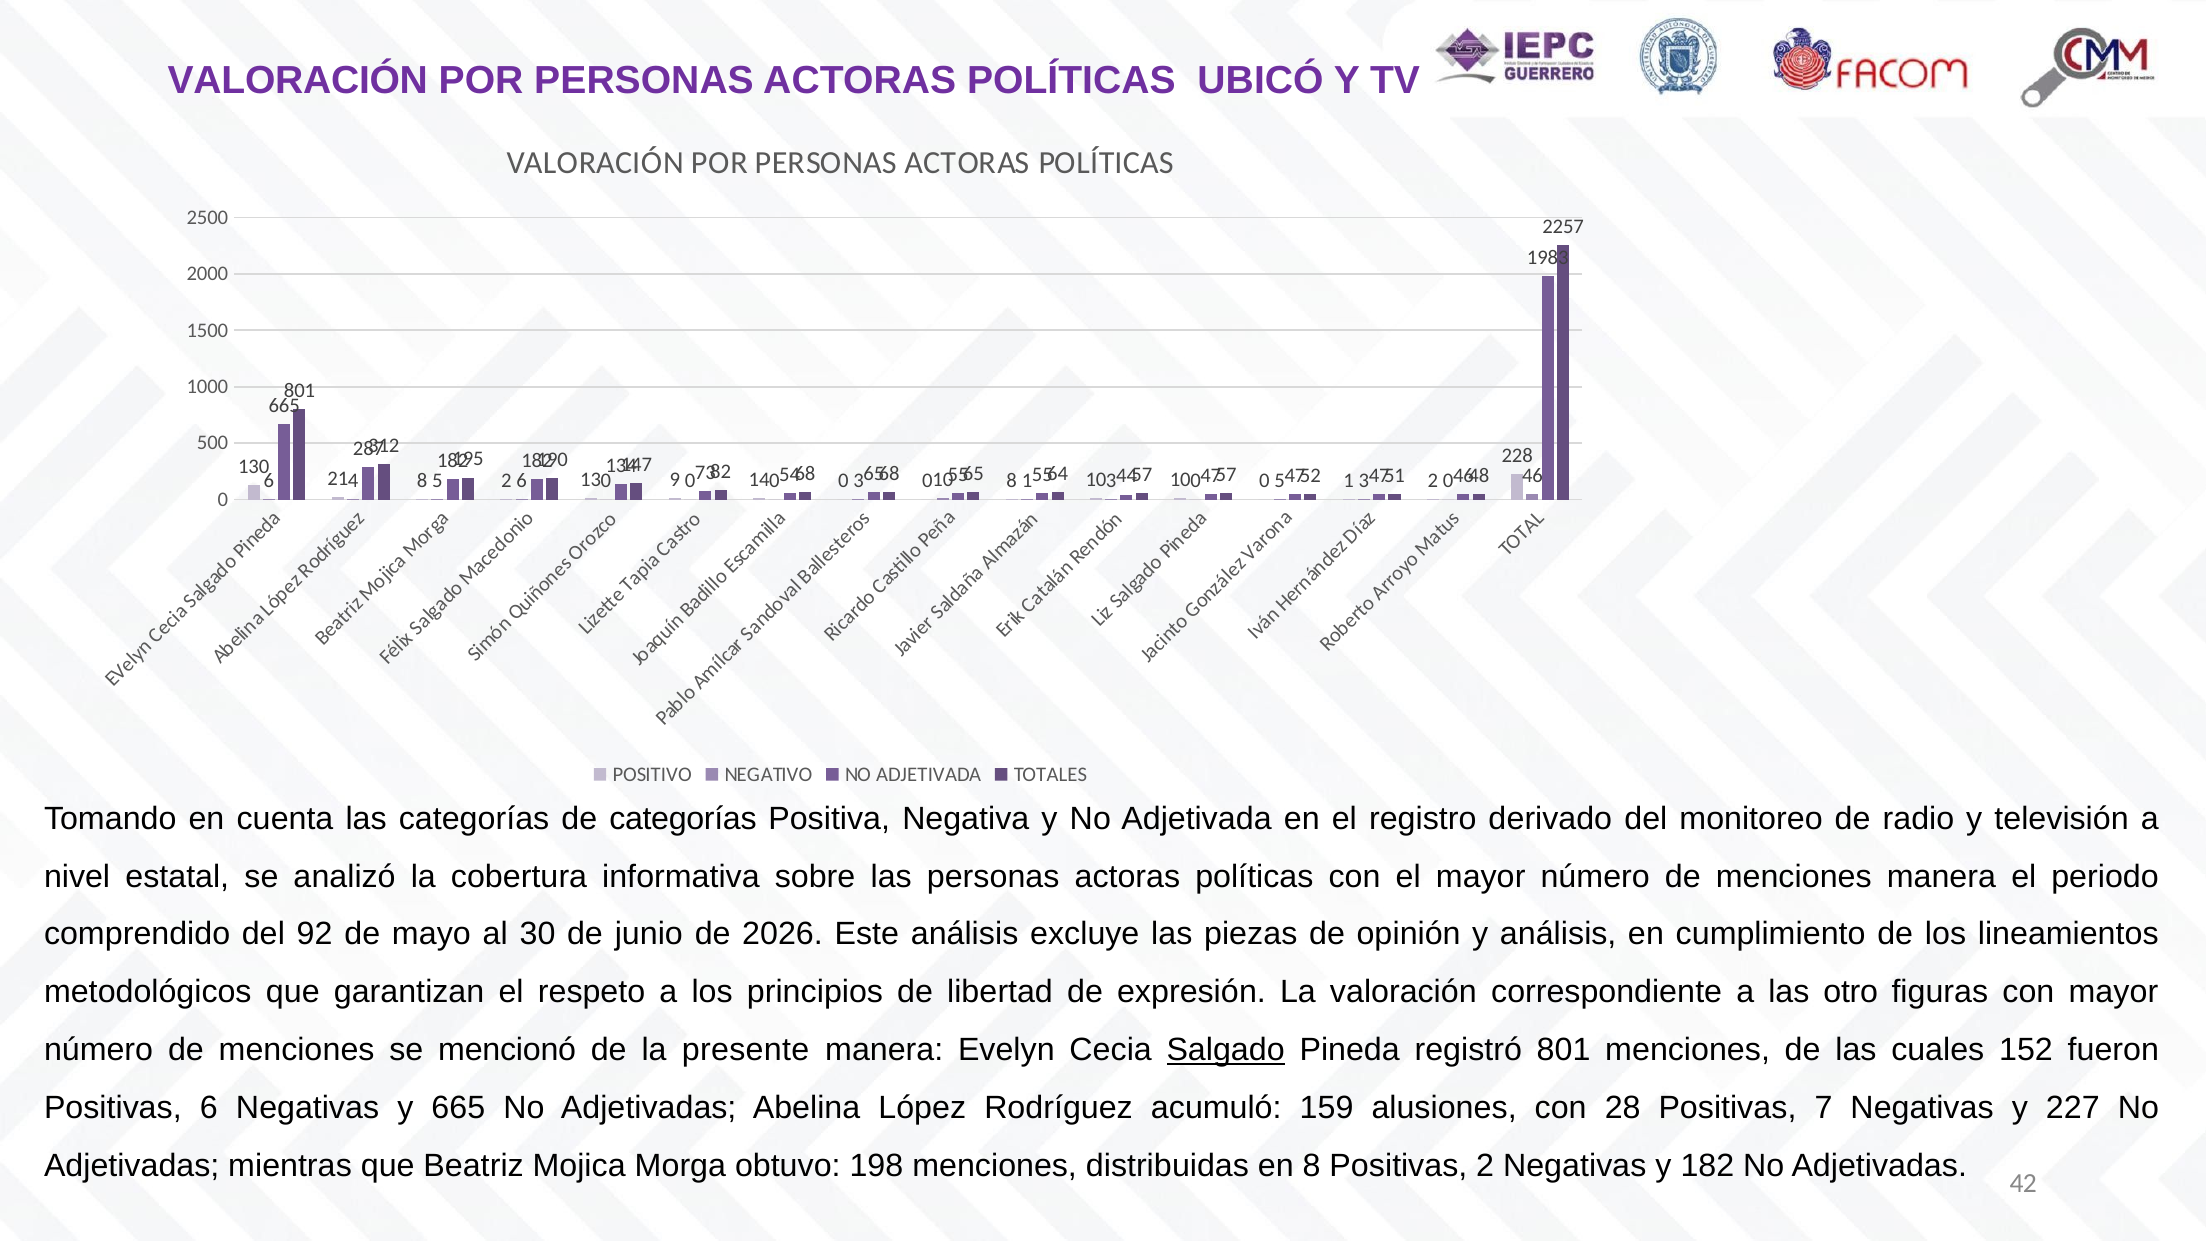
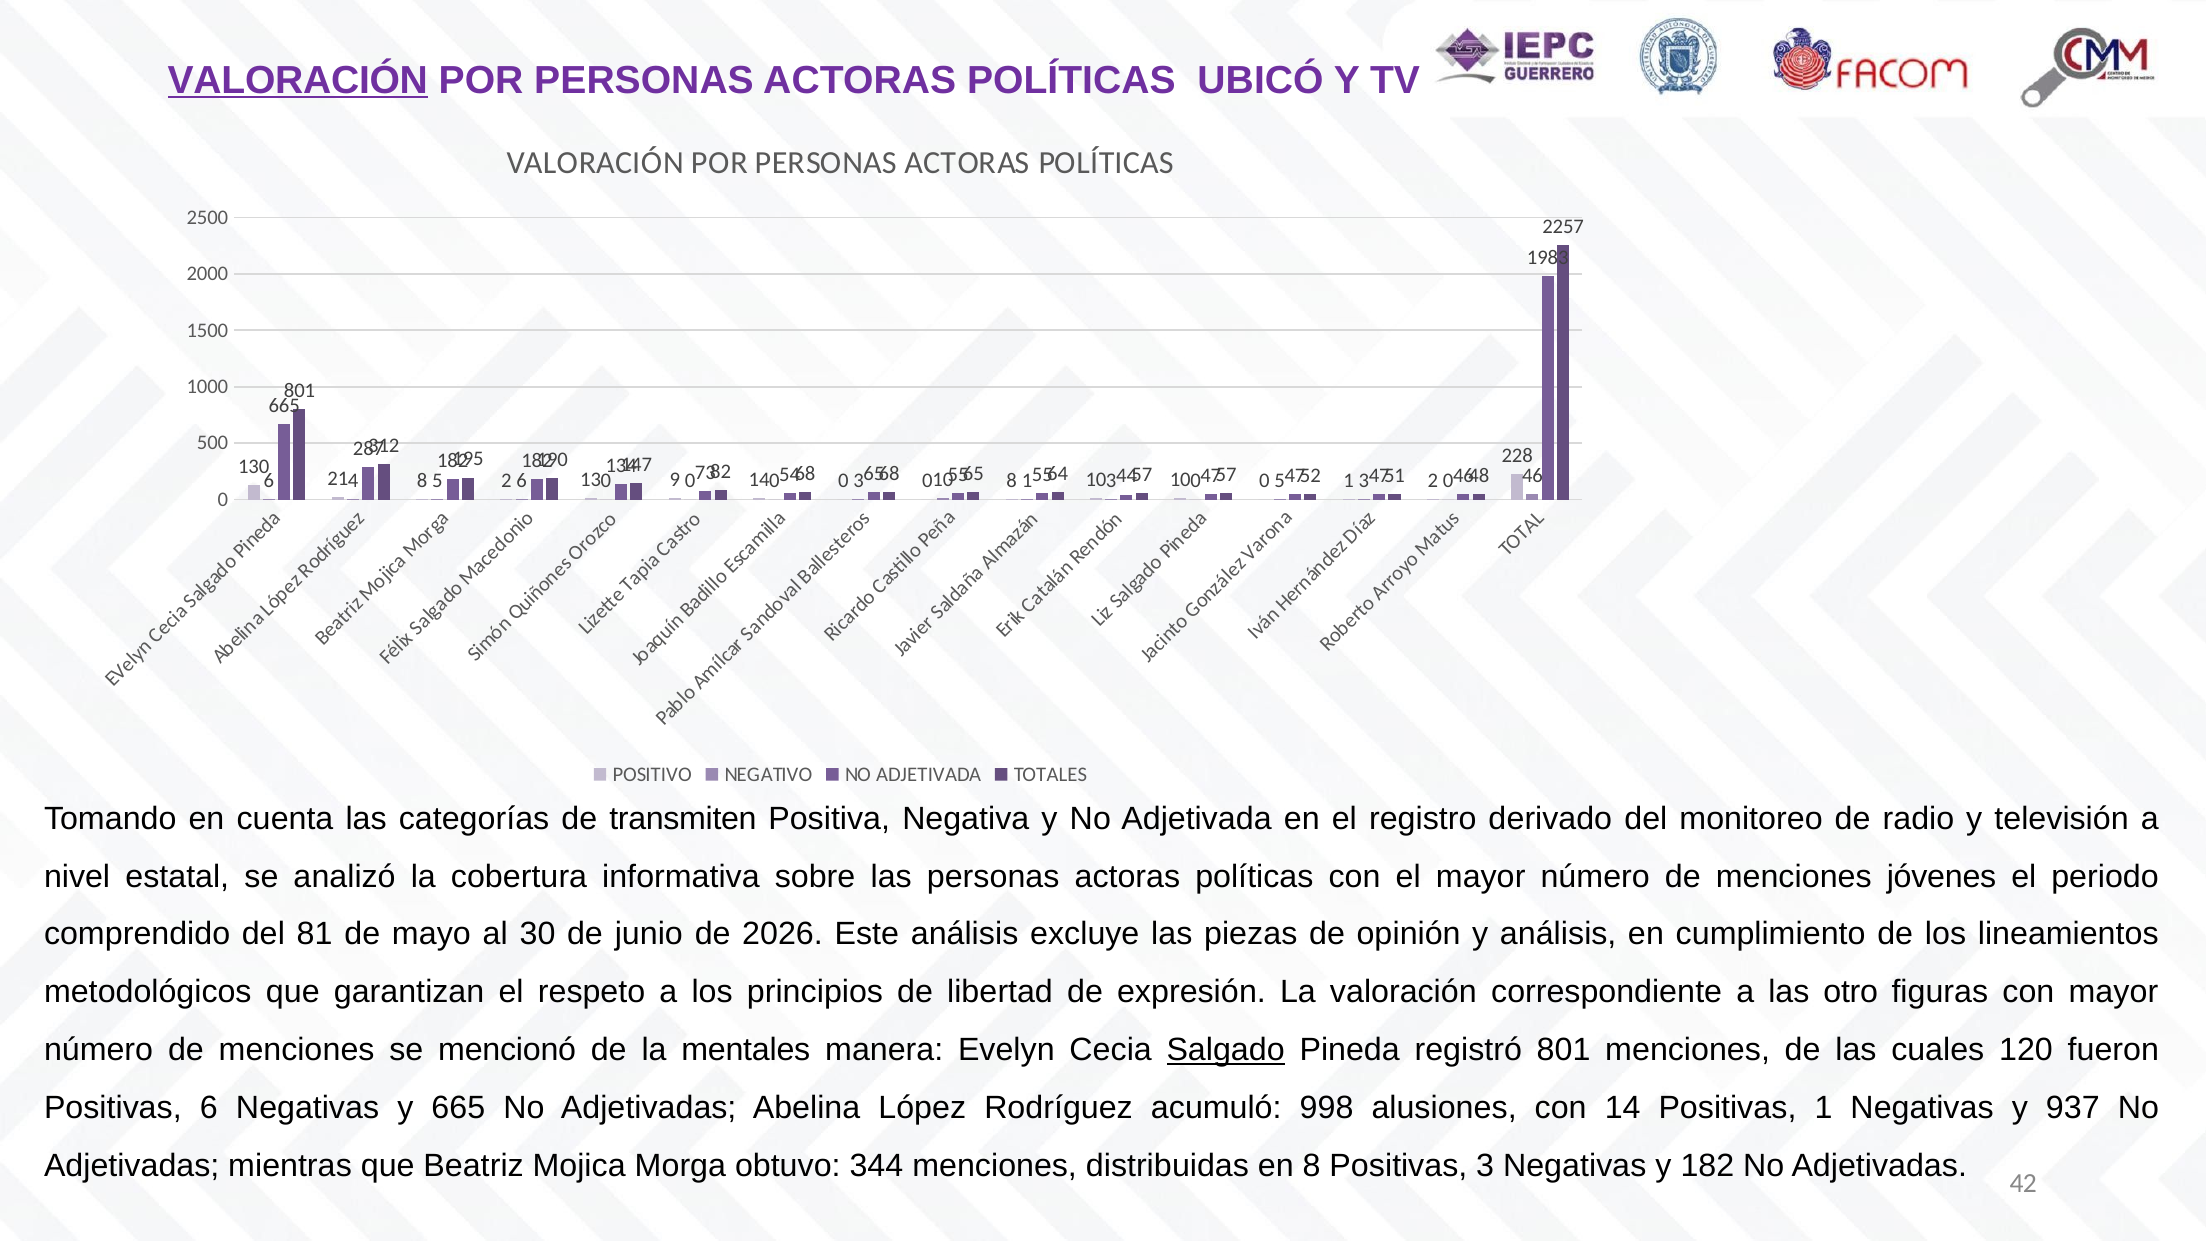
VALORACIÓN at (298, 80) underline: none -> present
de categorías: categorías -> transmiten
menciones manera: manera -> jóvenes
92: 92 -> 81
presente: presente -> mentales
152: 152 -> 120
159: 159 -> 998
con 28: 28 -> 14
Positivas 7: 7 -> 1
227: 227 -> 937
198: 198 -> 344
Positivas 2: 2 -> 3
